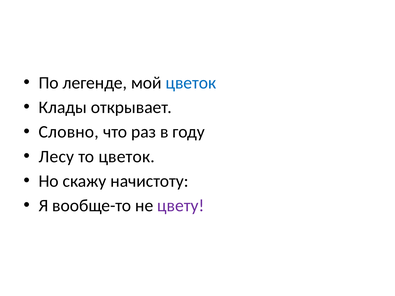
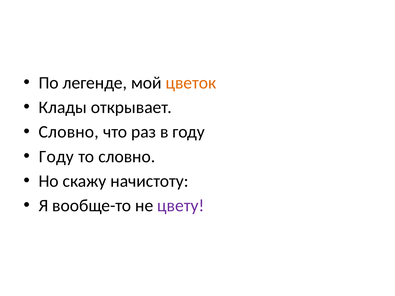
цветок at (191, 83) colour: blue -> orange
Лесу at (56, 157): Лесу -> Году
то цветок: цветок -> словно
